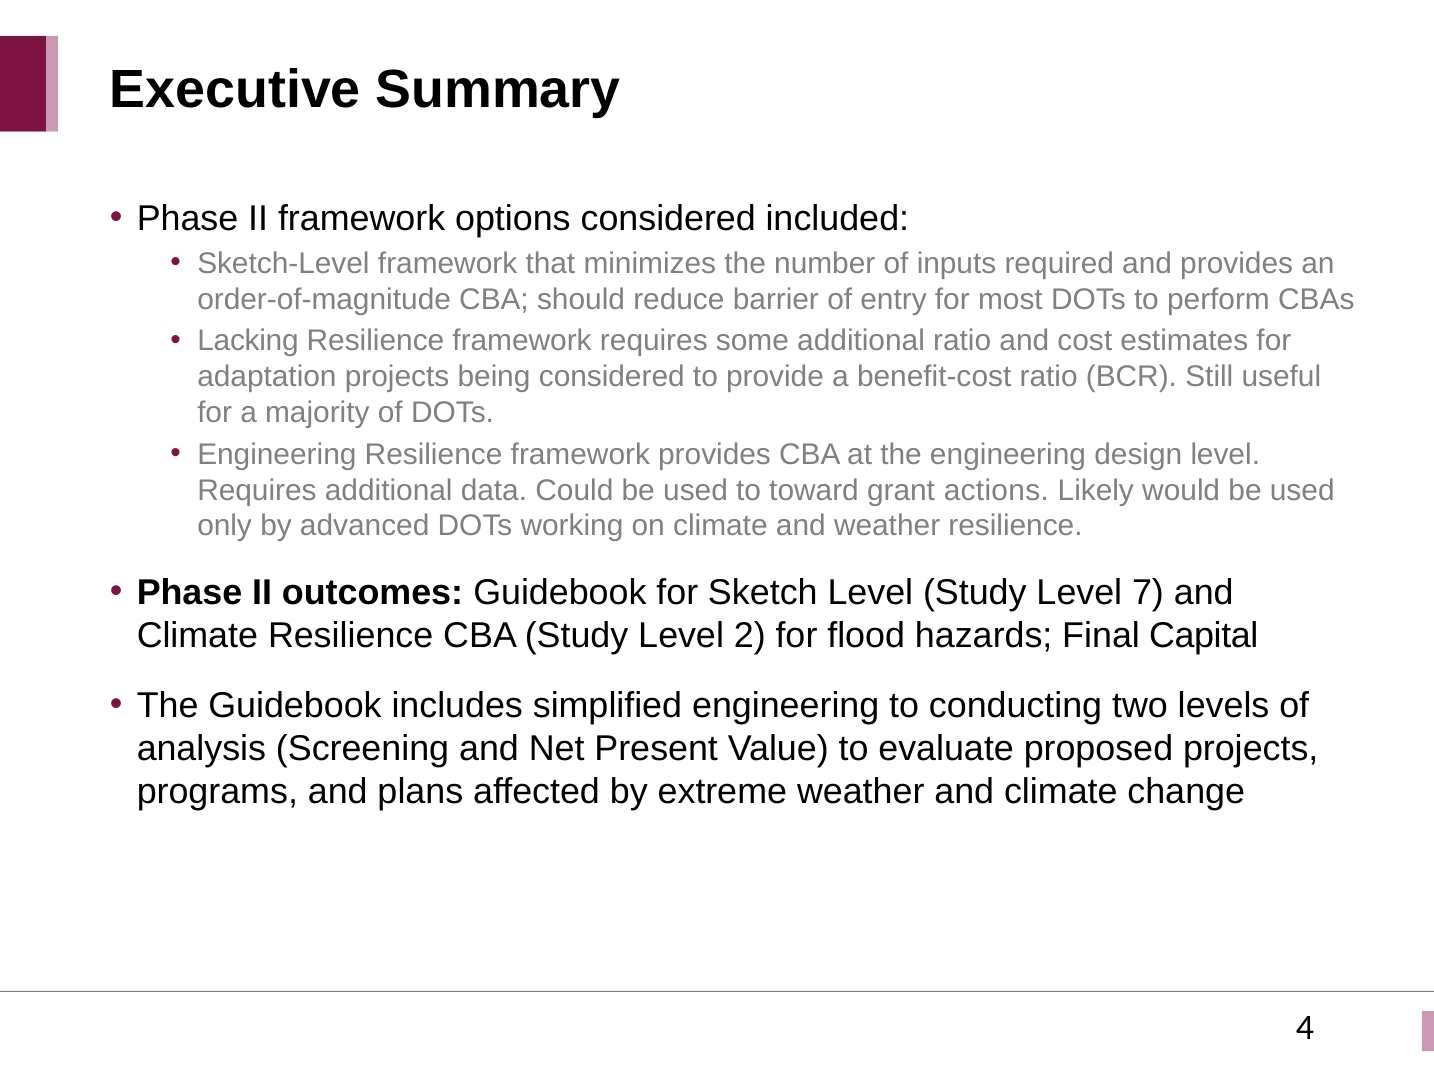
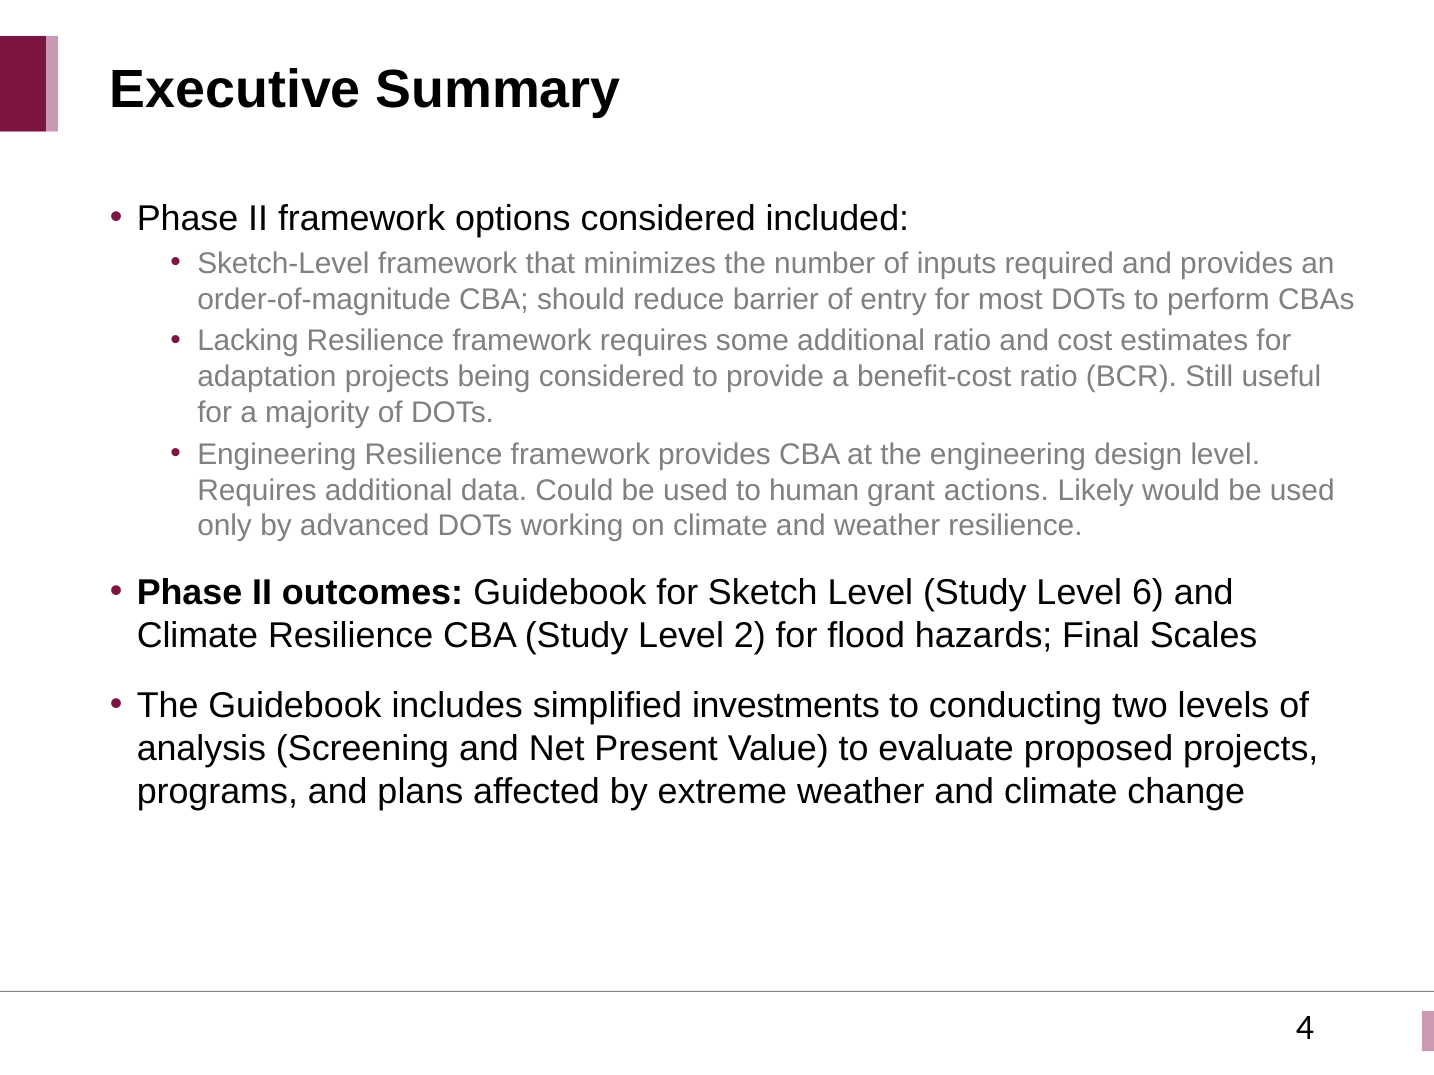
toward: toward -> human
7: 7 -> 6
Capital: Capital -> Scales
simplified engineering: engineering -> investments
